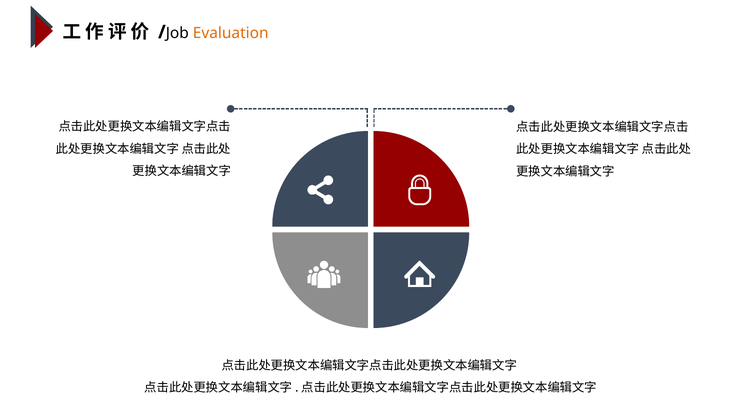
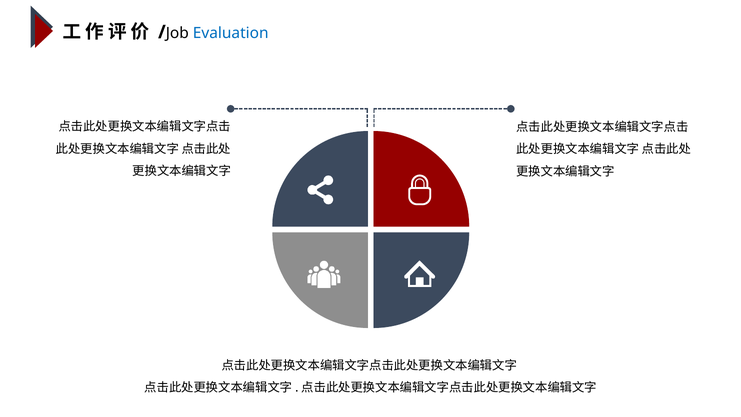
Evaluation colour: orange -> blue
